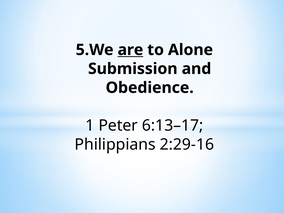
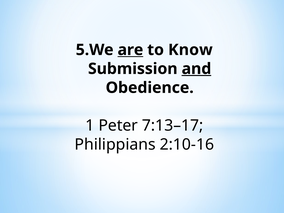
Alone: Alone -> Know
and underline: none -> present
6:13–17: 6:13–17 -> 7:13–17
2:29-16: 2:29-16 -> 2:10-16
